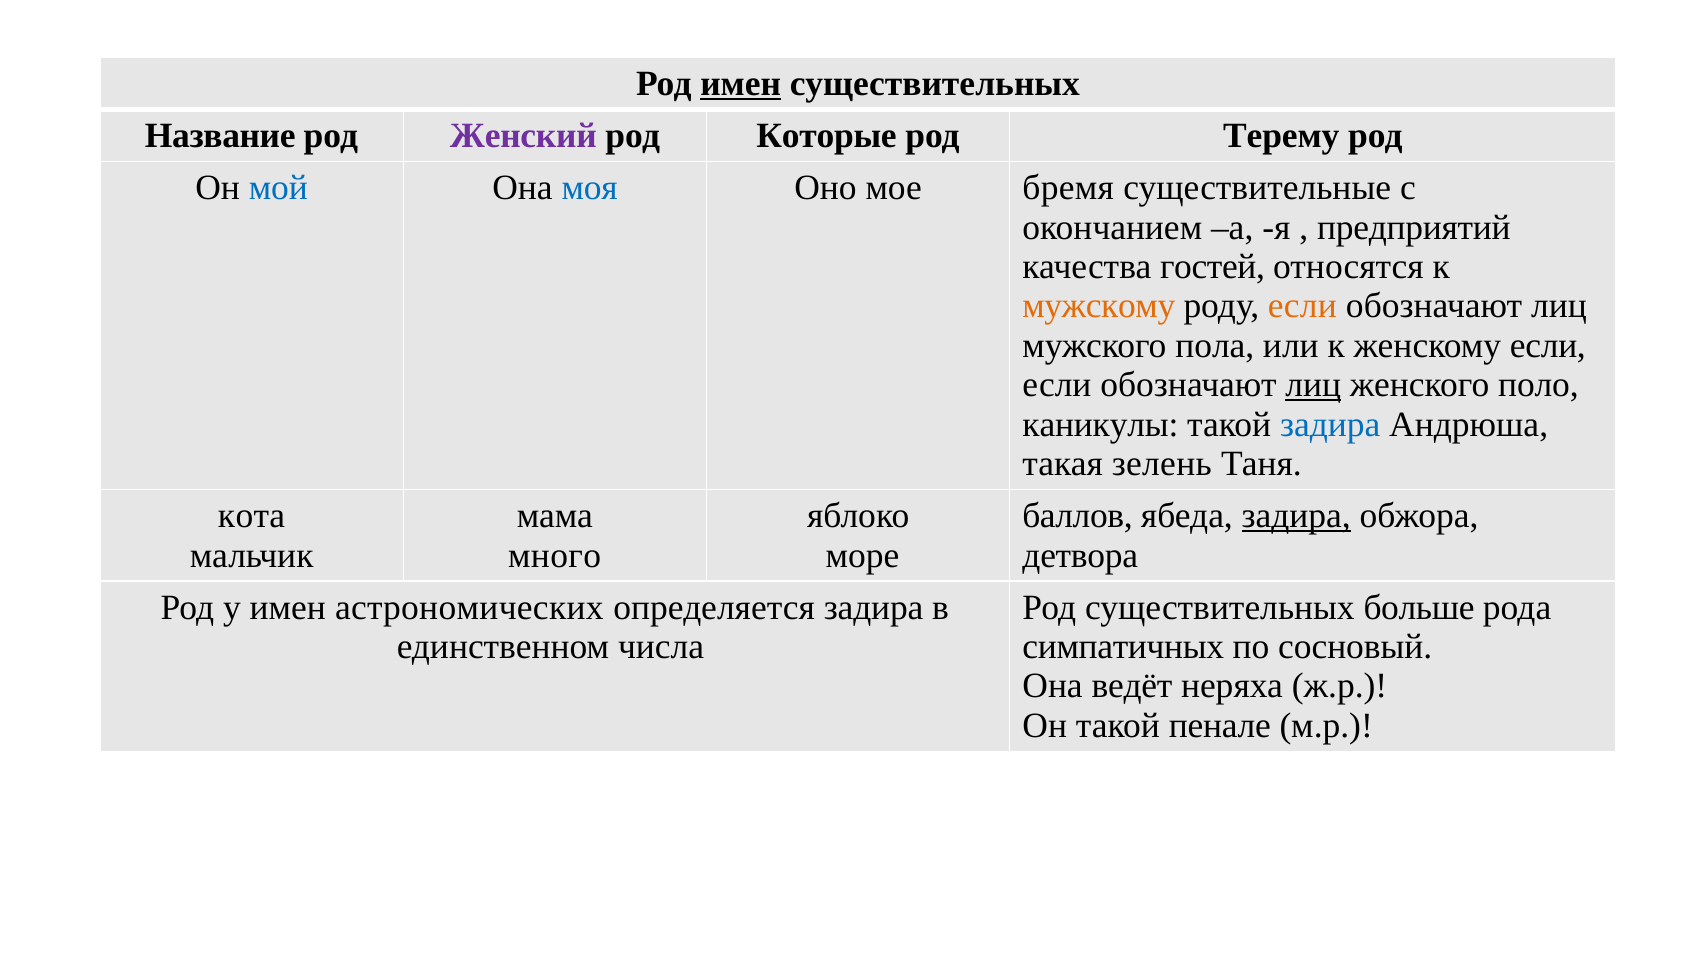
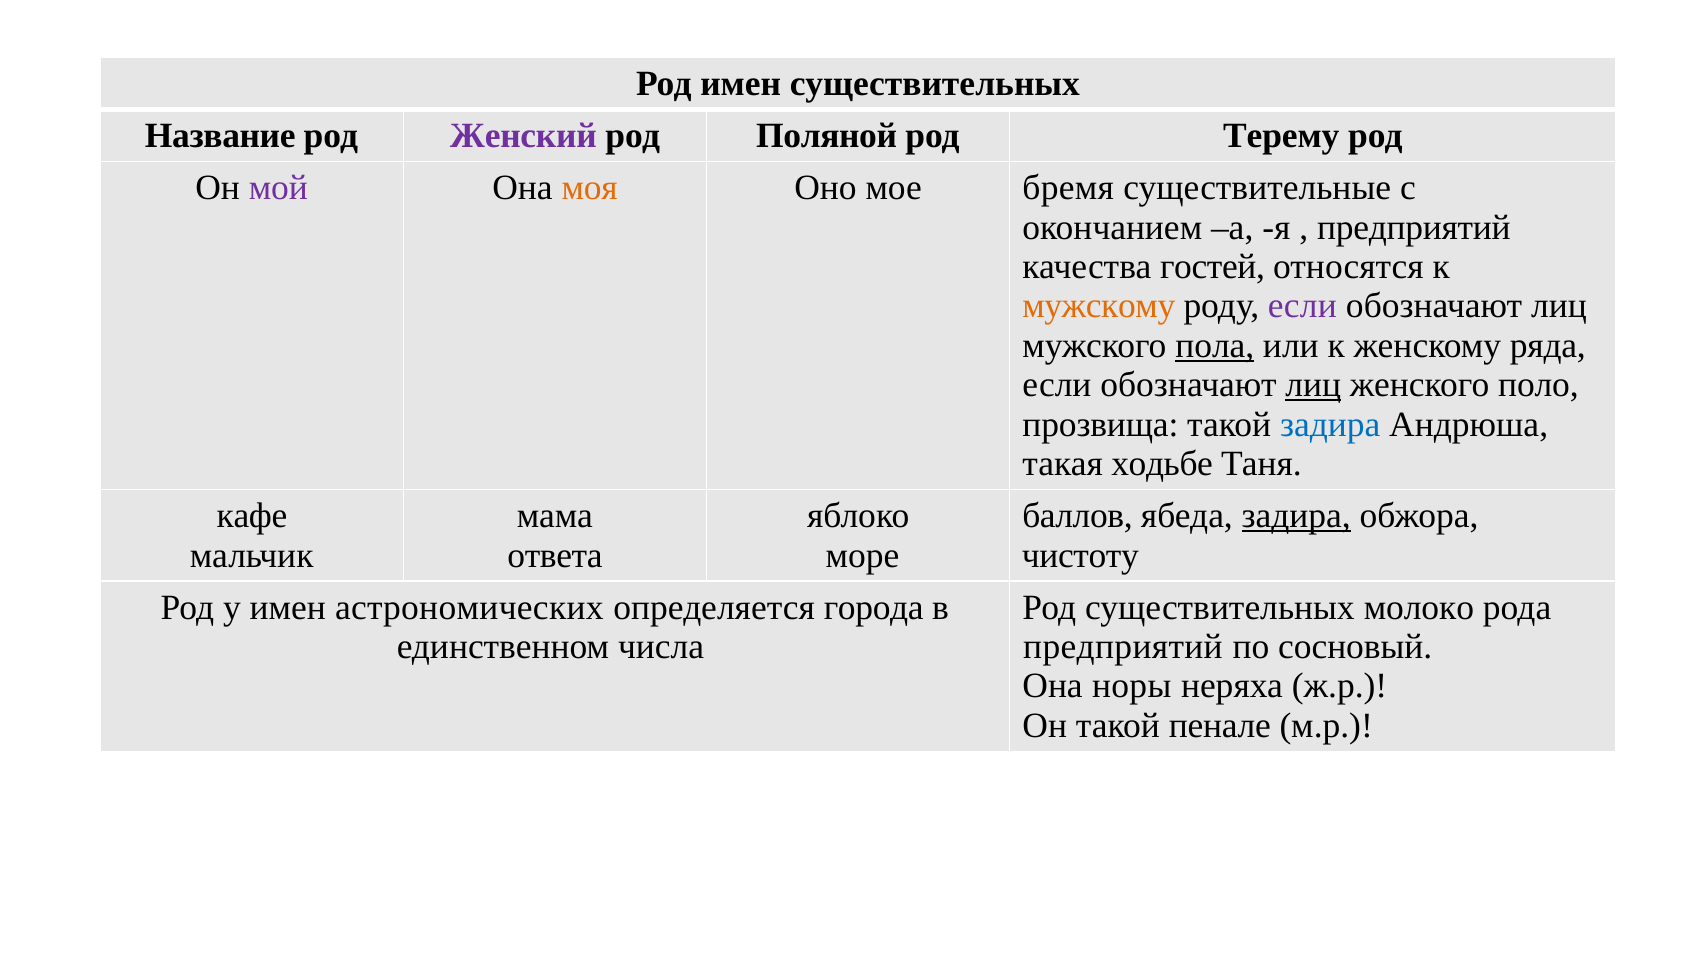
имен at (741, 84) underline: present -> none
Которые: Которые -> Поляной
мой colour: blue -> purple
моя colour: blue -> orange
если at (1302, 306) colour: orange -> purple
пола underline: none -> present
женскому если: если -> ряда
каникулы: каникулы -> прозвища
зелень: зелень -> ходьбе
кота: кота -> кафе
много: много -> ответа
детвора: детвора -> чистоту
определяется задира: задира -> города
больше: больше -> молоко
симпатичных at (1123, 646): симпатичных -> предприятий
ведёт: ведёт -> норы
